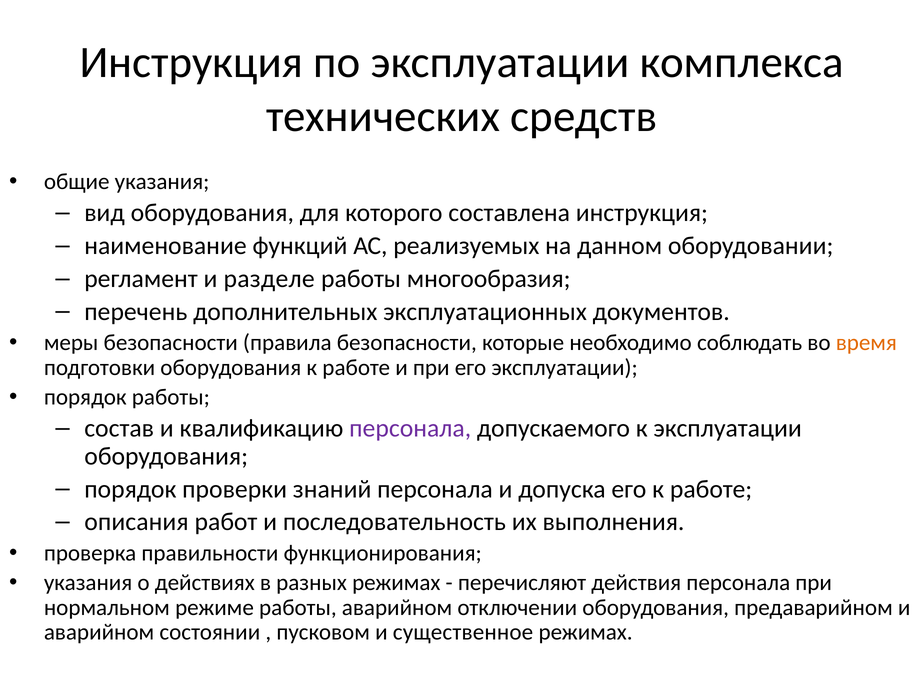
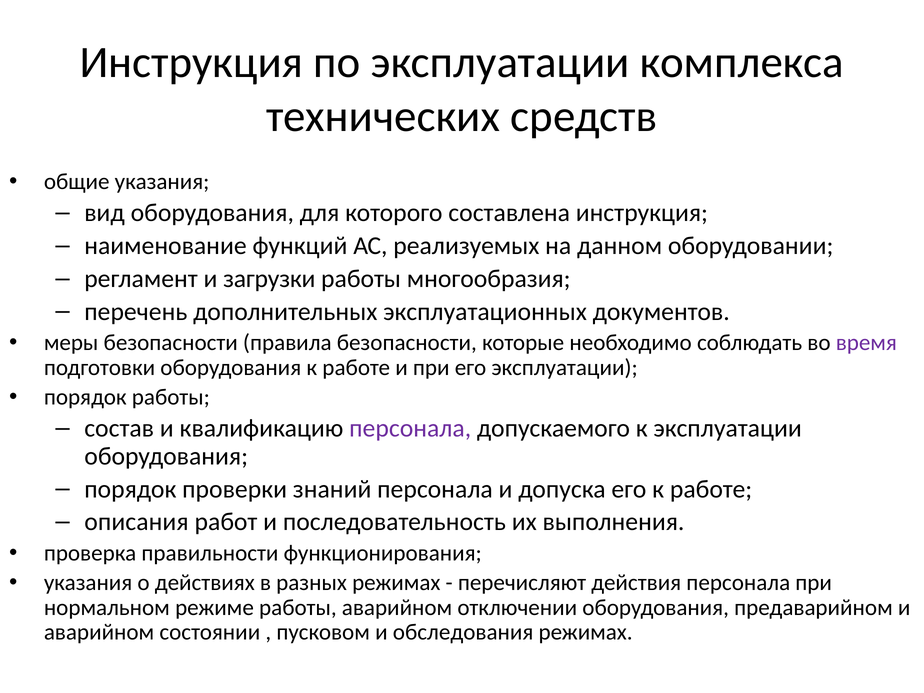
разделе: разделе -> загрузки
время colour: orange -> purple
существенное: существенное -> обследования
